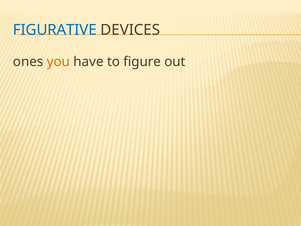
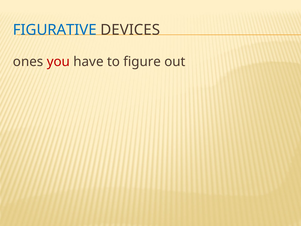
you colour: orange -> red
